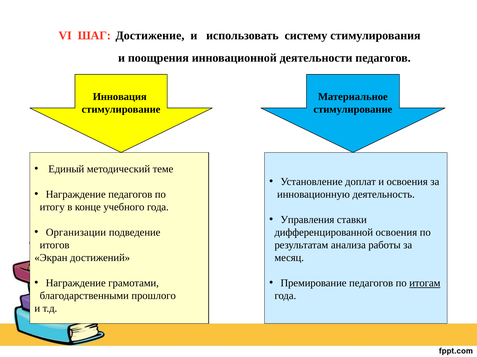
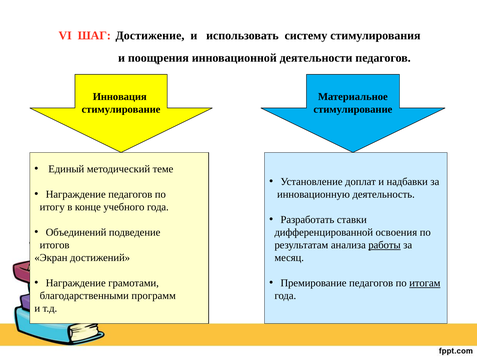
и освоения: освоения -> надбавки
Управления: Управления -> Разработать
Организации: Организации -> Объединений
работы underline: none -> present
прошлого: прошлого -> программ
